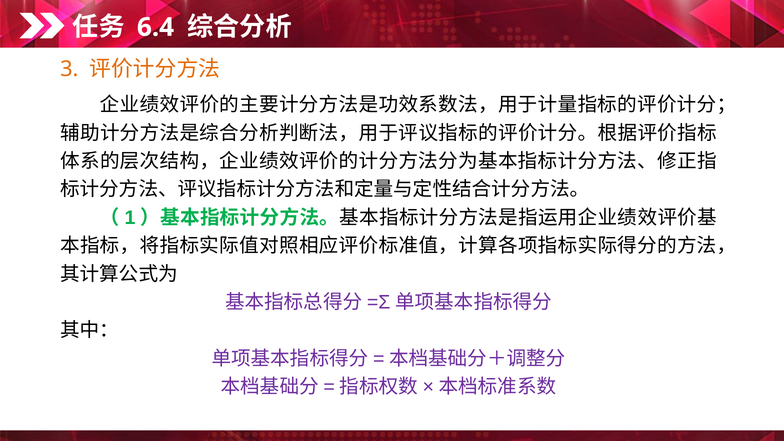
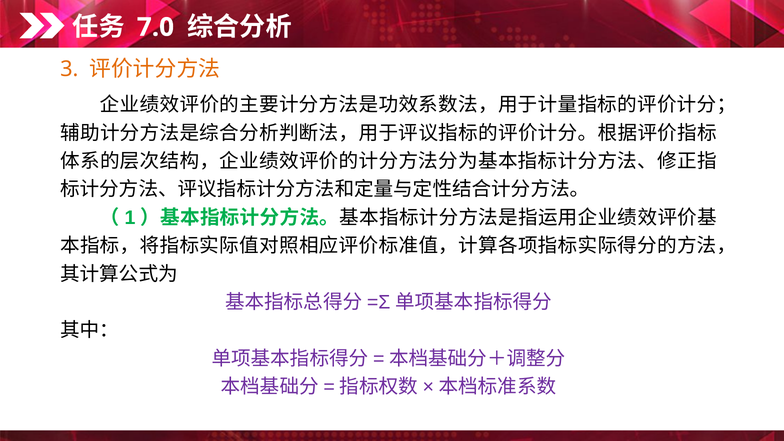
6.4: 6.4 -> 7.0
